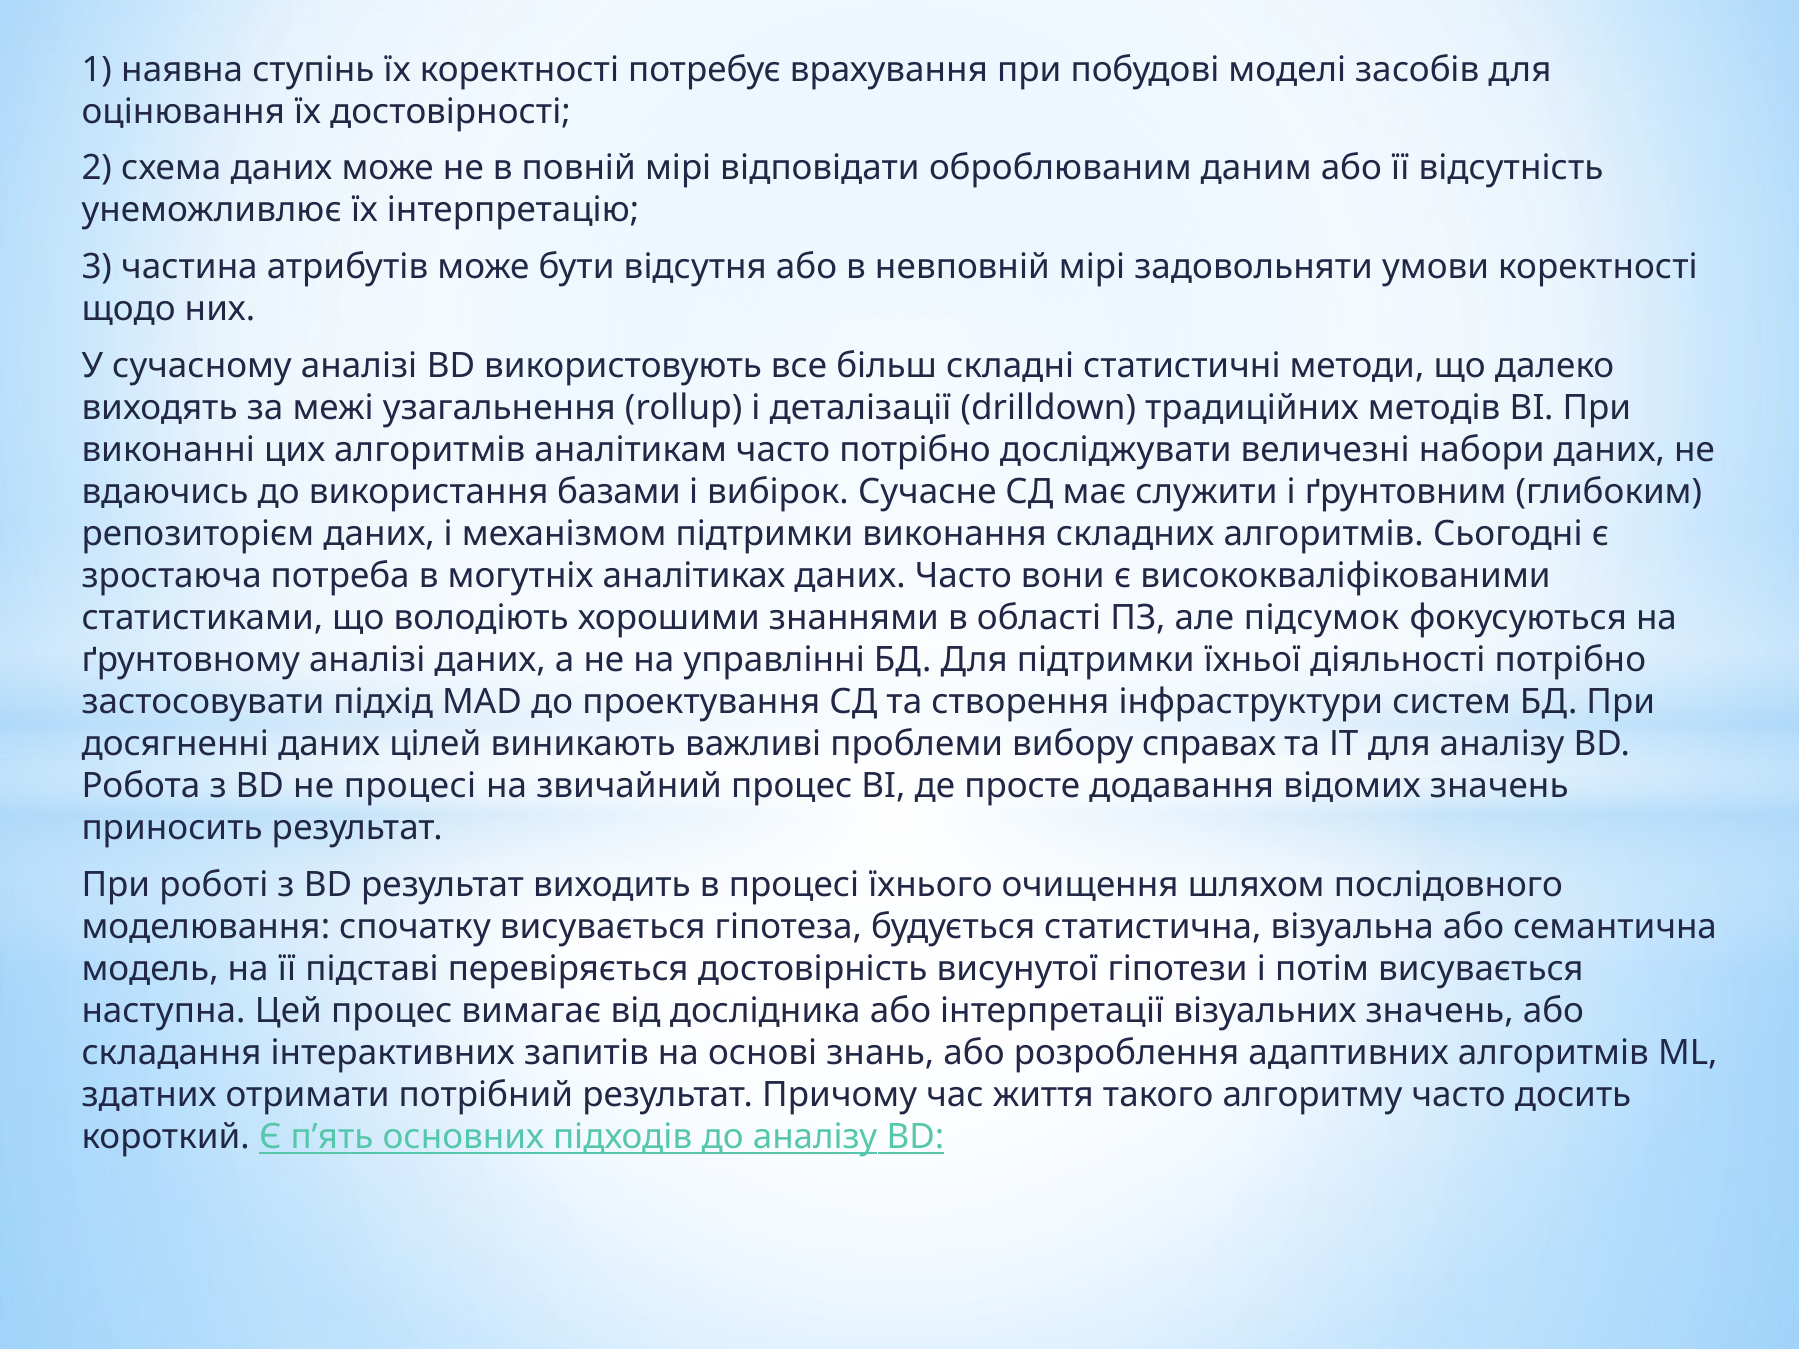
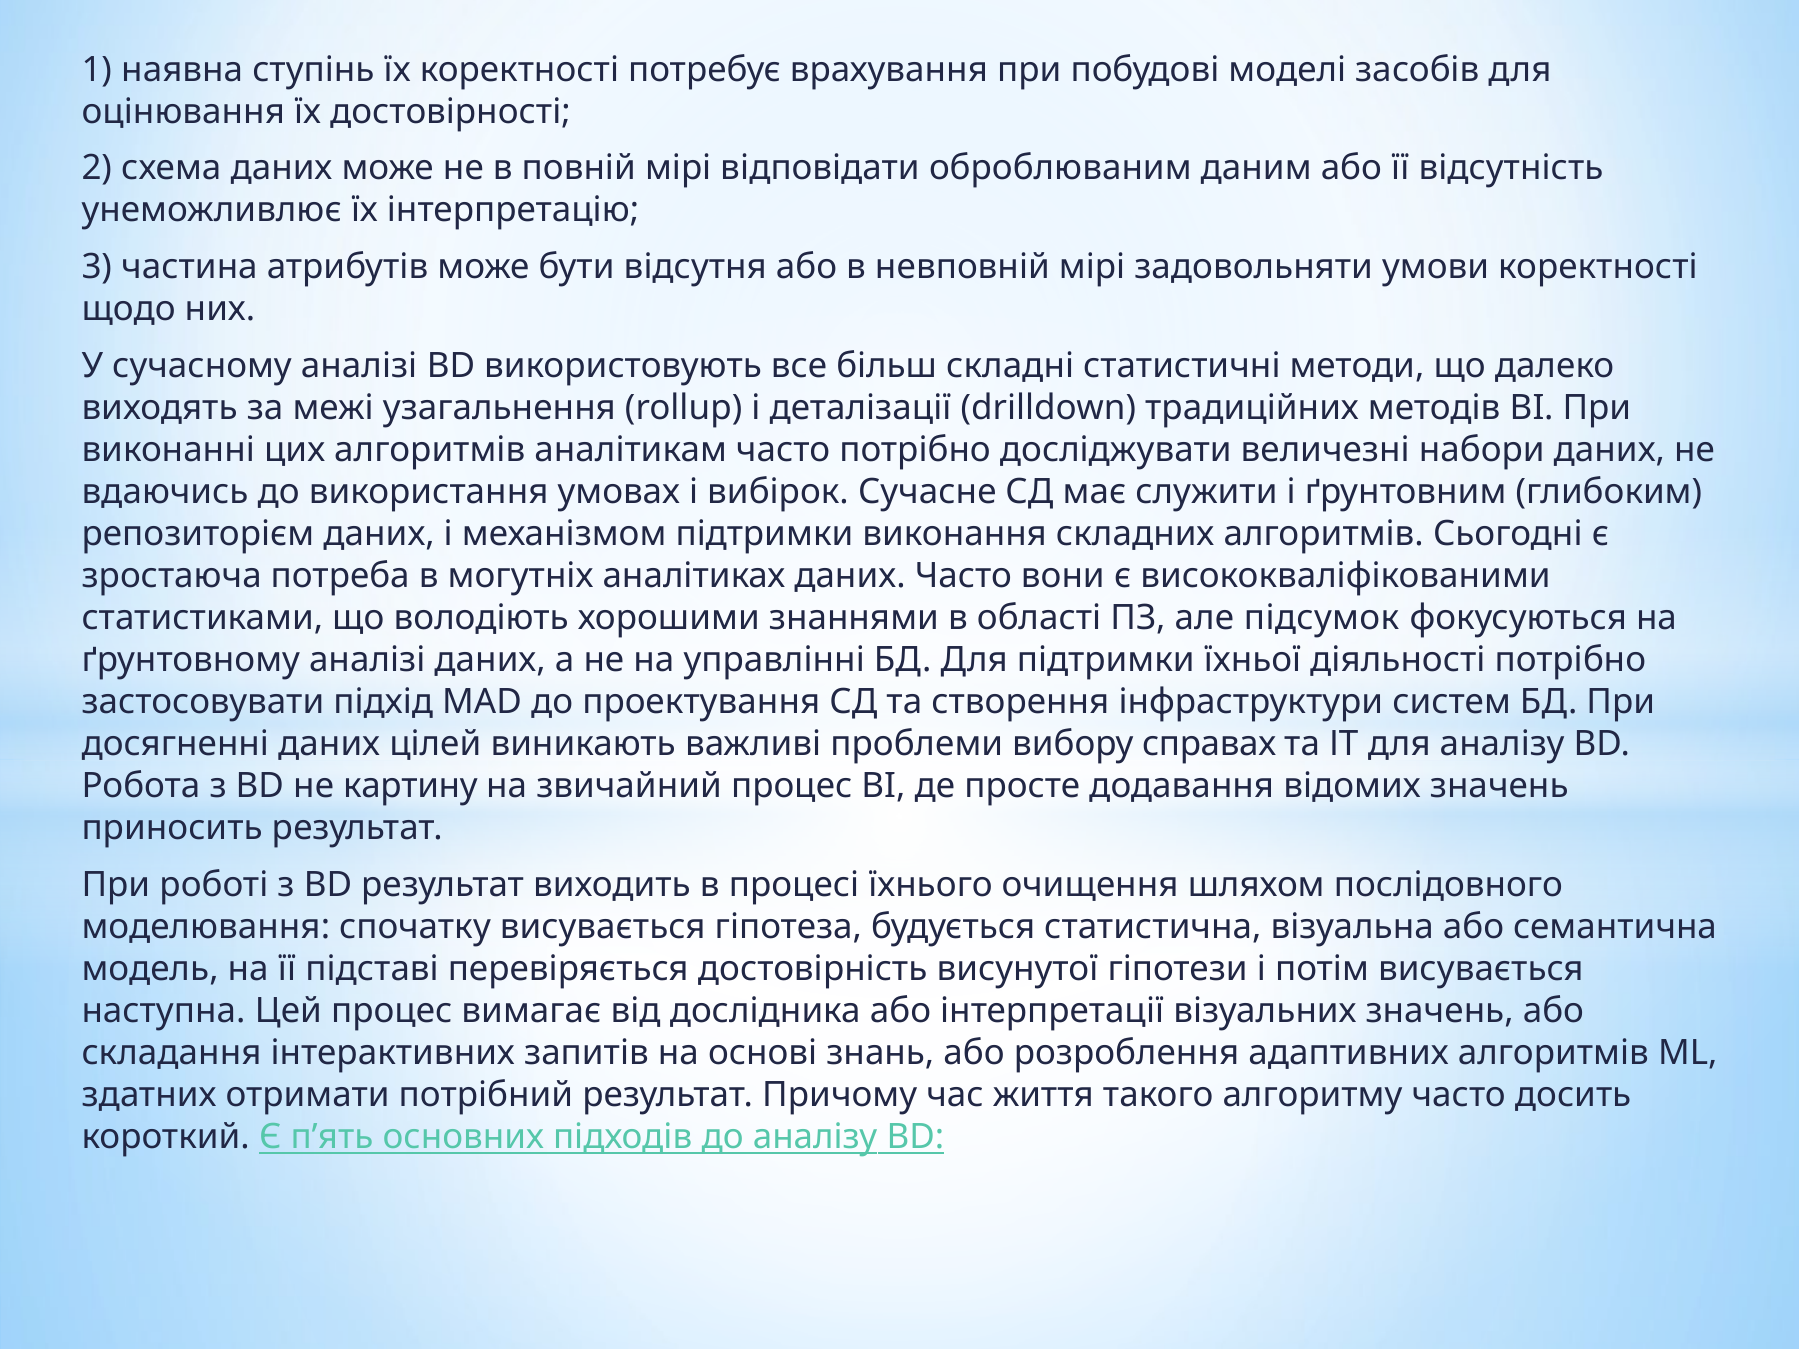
базами: базами -> умовах
не процесі: процесі -> картину
